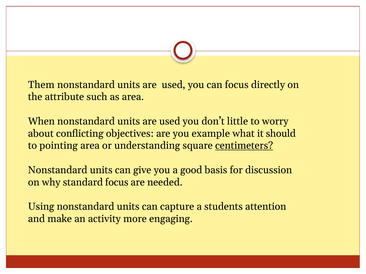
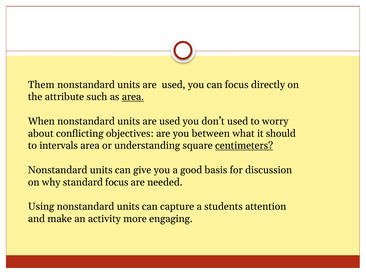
area at (133, 97) underline: none -> present
don’t little: little -> used
example: example -> between
pointing: pointing -> intervals
